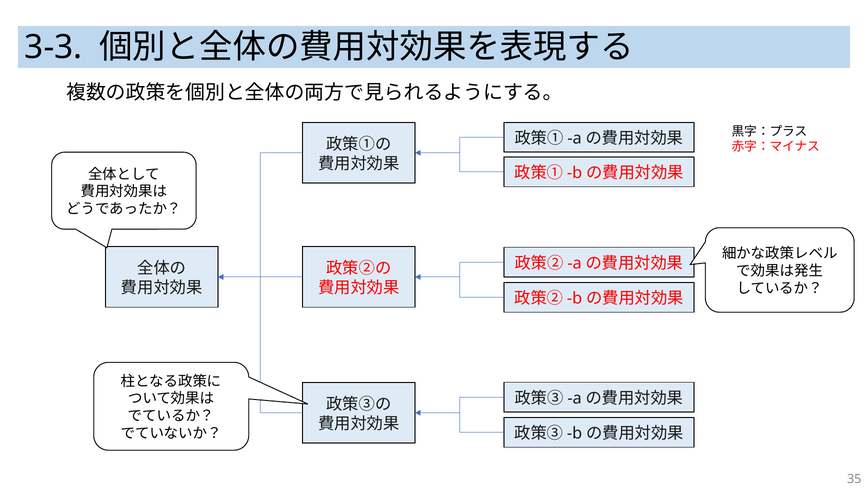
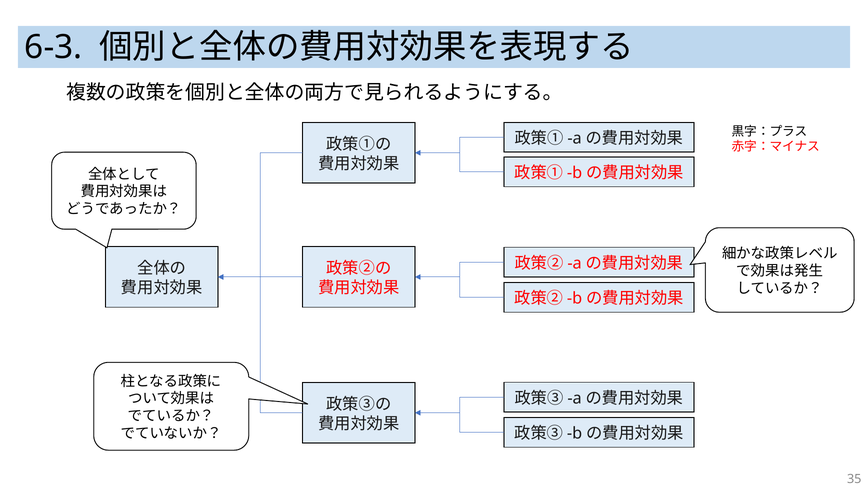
3-3: 3-3 -> 6-3
